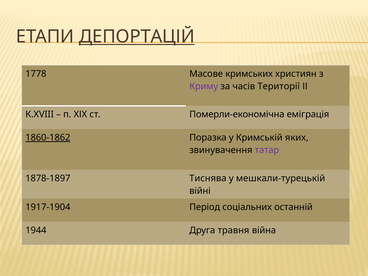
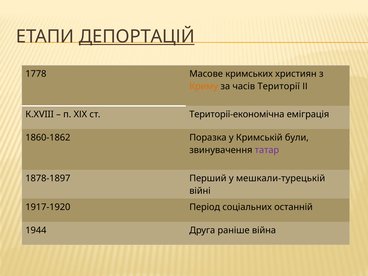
Криму colour: purple -> orange
Померли-економічна: Померли-економічна -> Території-економічна
1860-1862 underline: present -> none
яких: яких -> були
Тиснява: Тиснява -> Перший
1917-1904: 1917-1904 -> 1917-1920
травня: травня -> раніше
